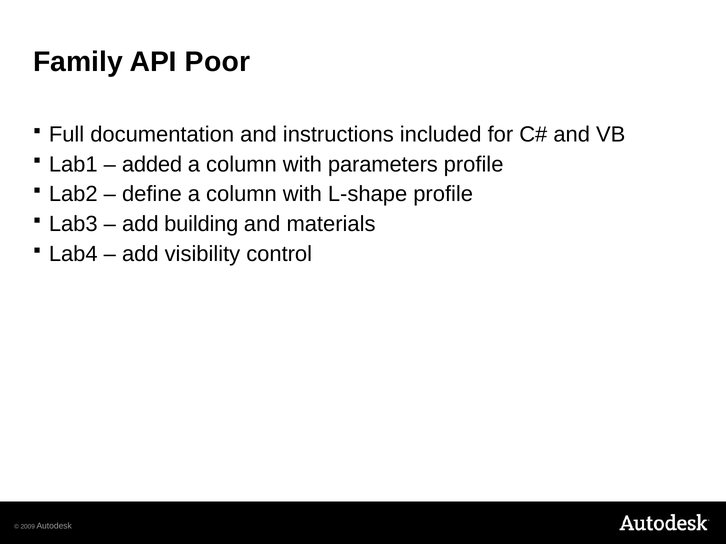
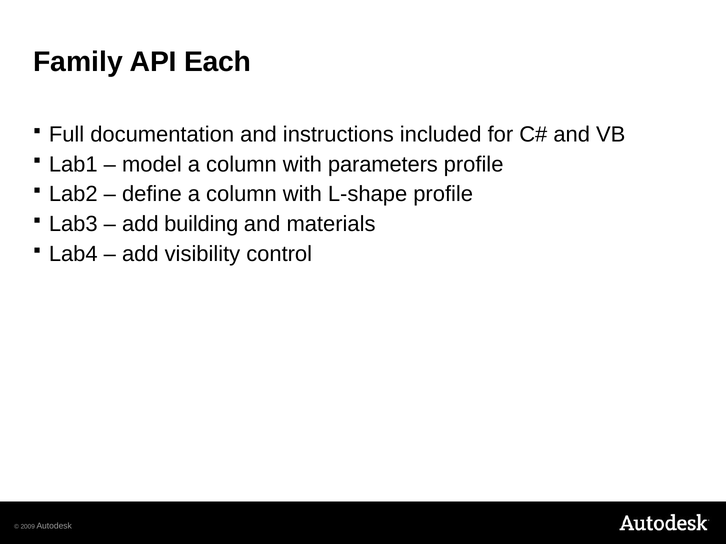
Poor: Poor -> Each
added: added -> model
